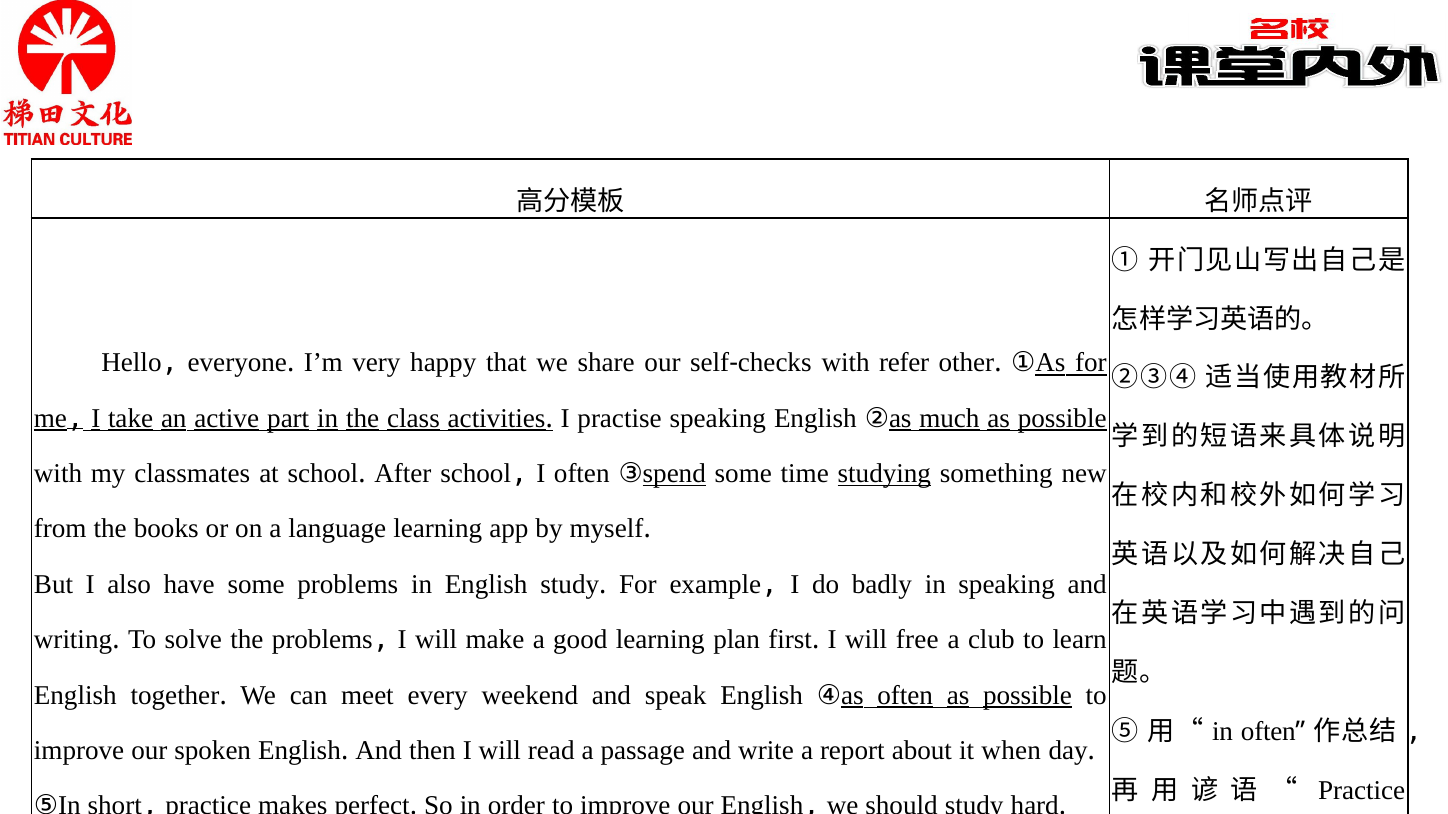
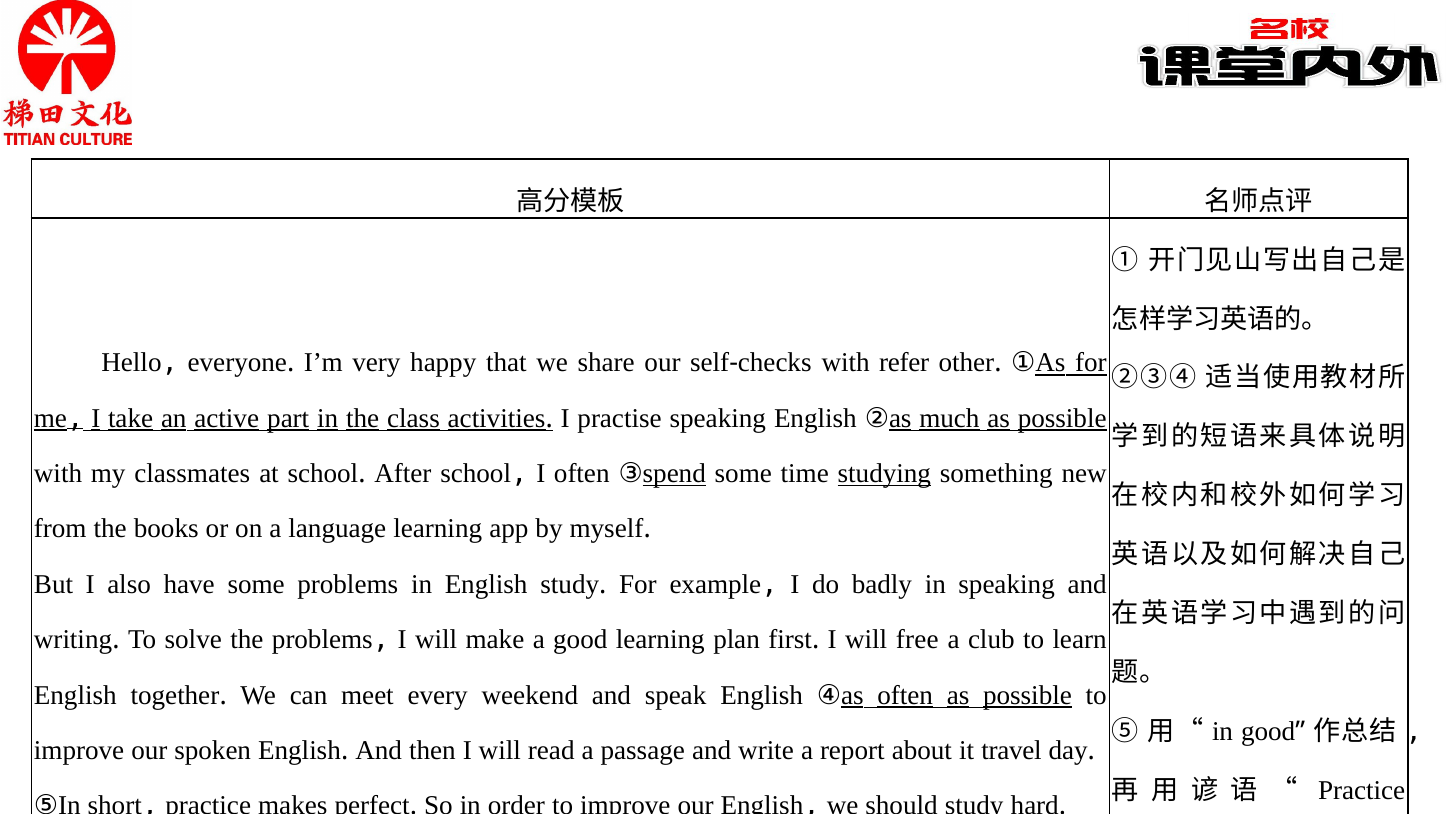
in often: often -> good
when: when -> travel
